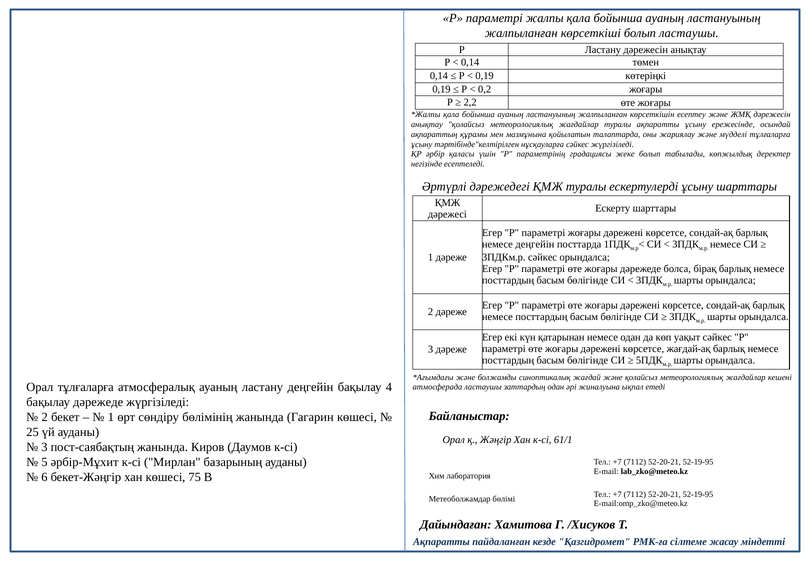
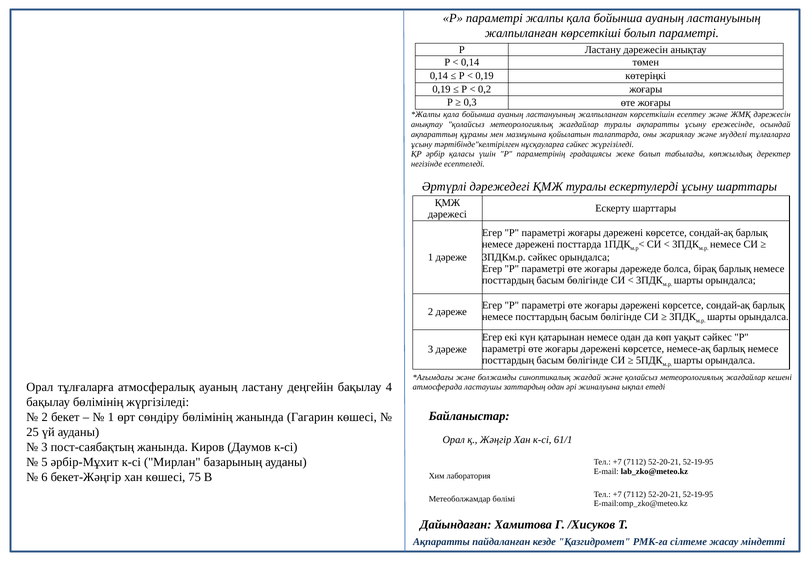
болып ластаушы: ластаушы -> параметрі
2,2: 2,2 -> 0,3
немесе деңгейін: деңгейін -> дәрежені
жағдай-ақ: жағдай-ақ -> немесе-ақ
бақылау дәрежеде: дәрежеде -> бөлімінің
